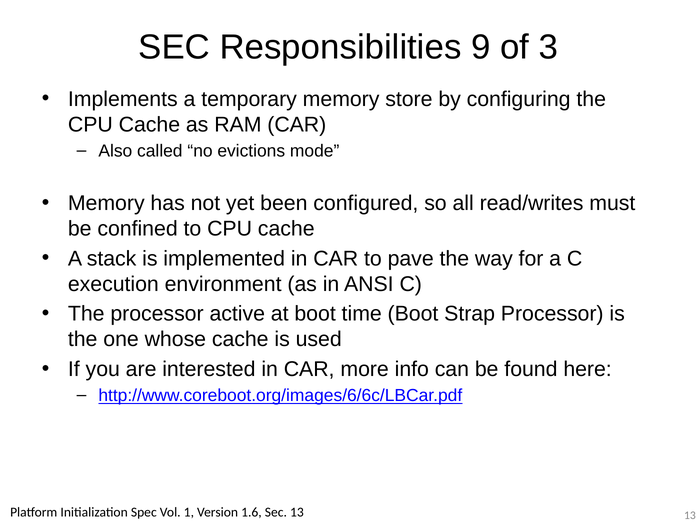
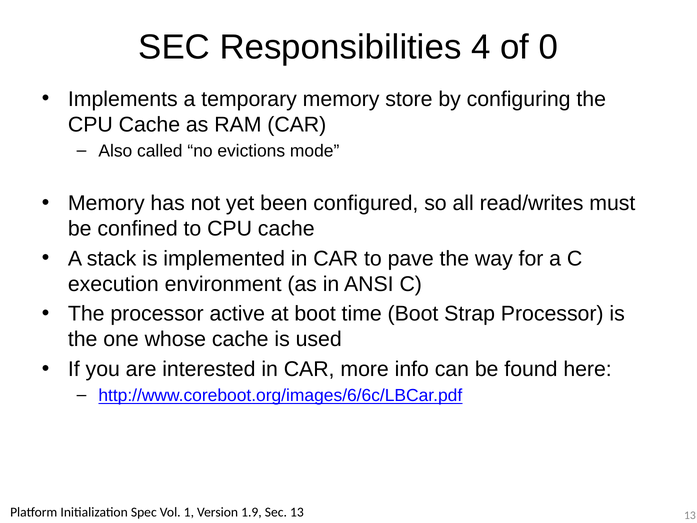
9: 9 -> 4
3: 3 -> 0
1.6: 1.6 -> 1.9
